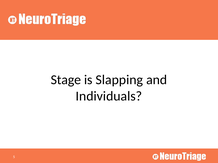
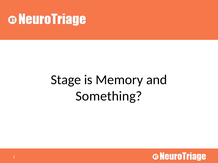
Slapping: Slapping -> Memory
Individuals: Individuals -> Something
